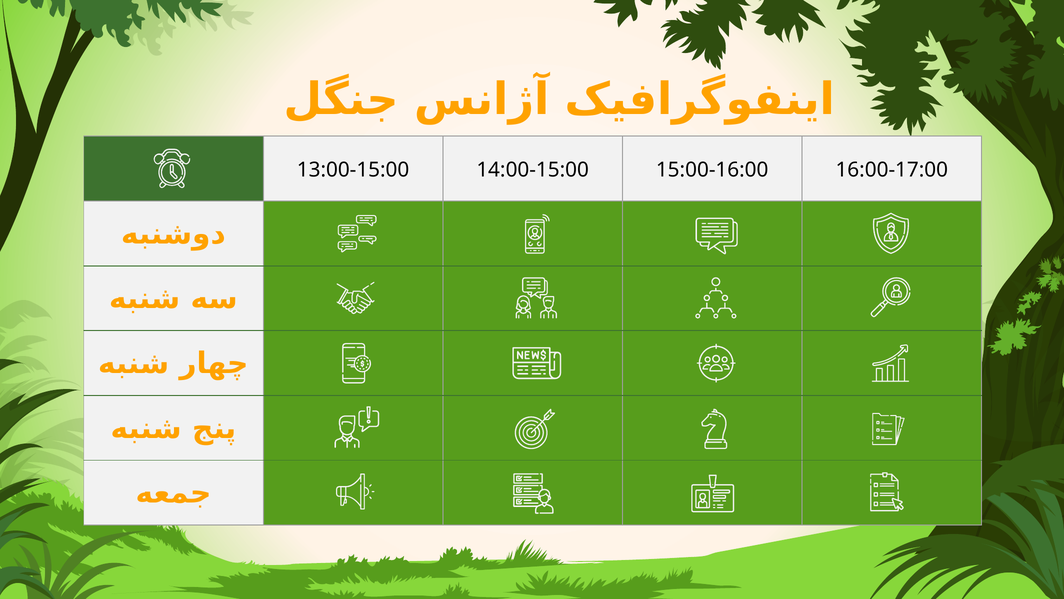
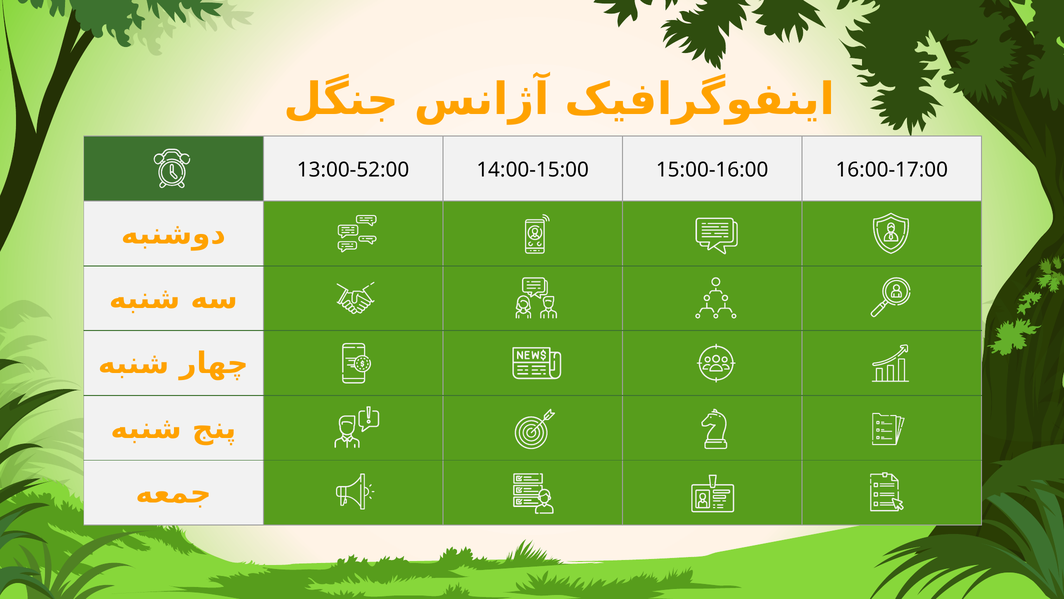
13:00-15:00: 13:00-15:00 -> 13:00-52:00
